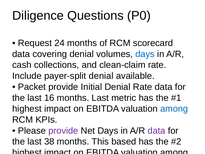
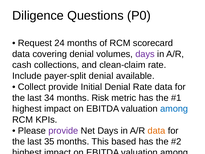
days at (145, 54) colour: blue -> purple
Packet at (32, 87): Packet -> Collect
16: 16 -> 34
months Last: Last -> Risk
data at (156, 130) colour: purple -> orange
38: 38 -> 35
